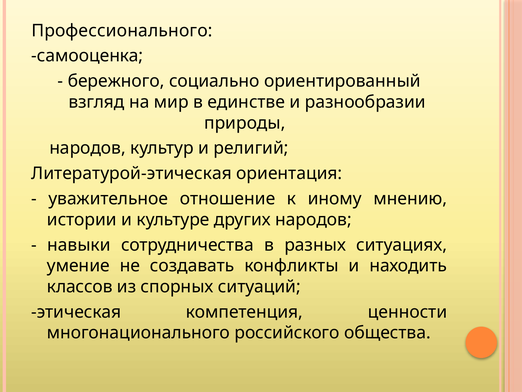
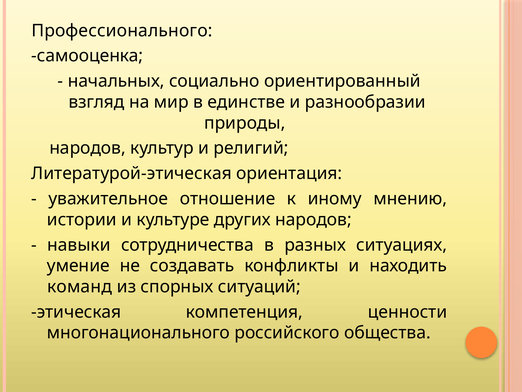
бережного: бережного -> начальных
классов: классов -> команд
